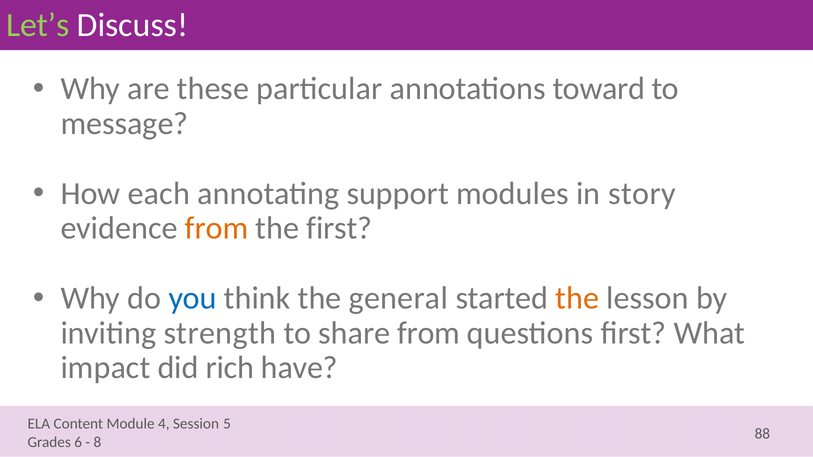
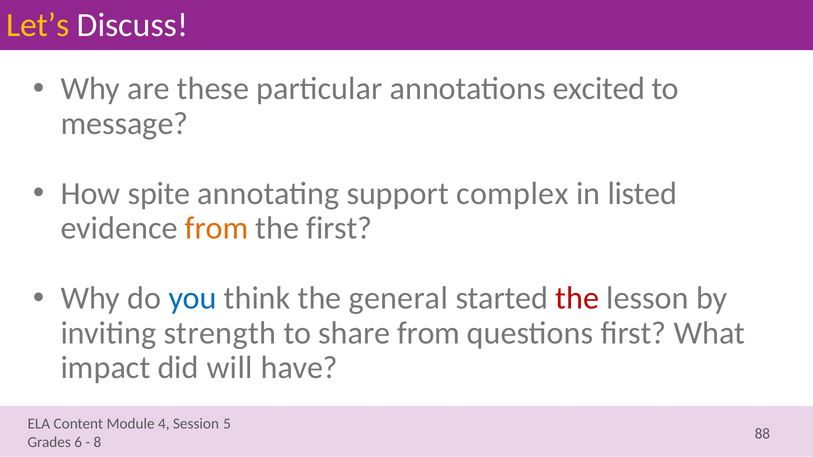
Let’s colour: light green -> yellow
toward: toward -> excited
each: each -> spite
modules: modules -> complex
story: story -> listed
the at (577, 298) colour: orange -> red
rich: rich -> will
